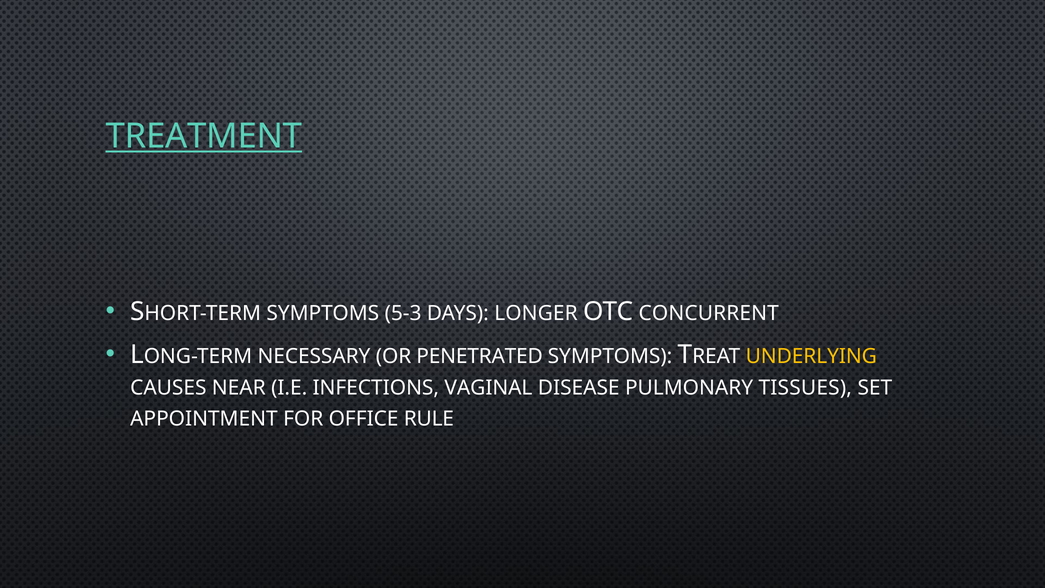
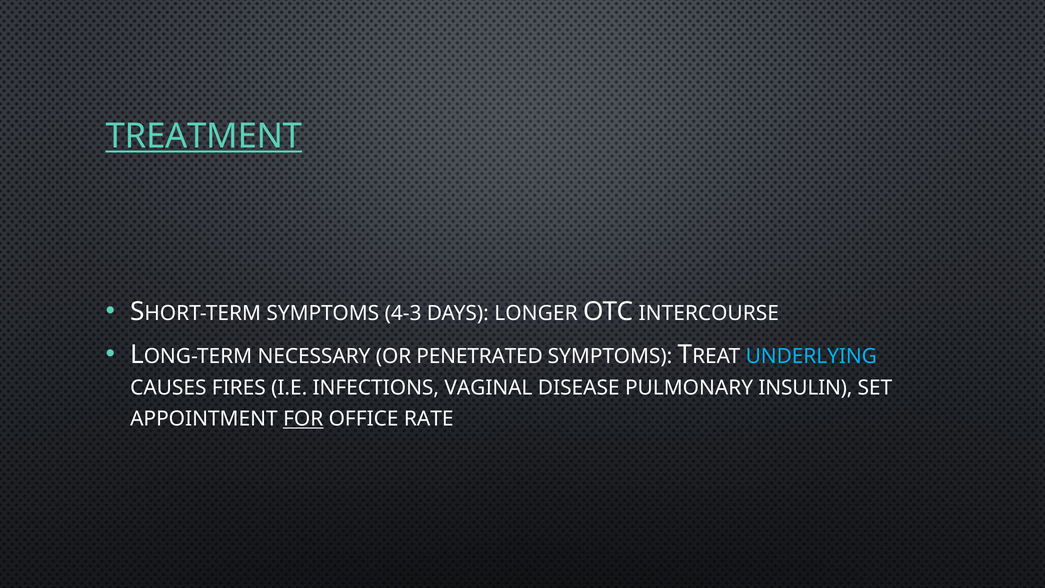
5-3: 5-3 -> 4-3
CONCURRENT: CONCURRENT -> INTERCOURSE
UNDERLYING colour: yellow -> light blue
NEAR: NEAR -> FIRES
TISSUES: TISSUES -> INSULIN
FOR underline: none -> present
RULE: RULE -> RATE
